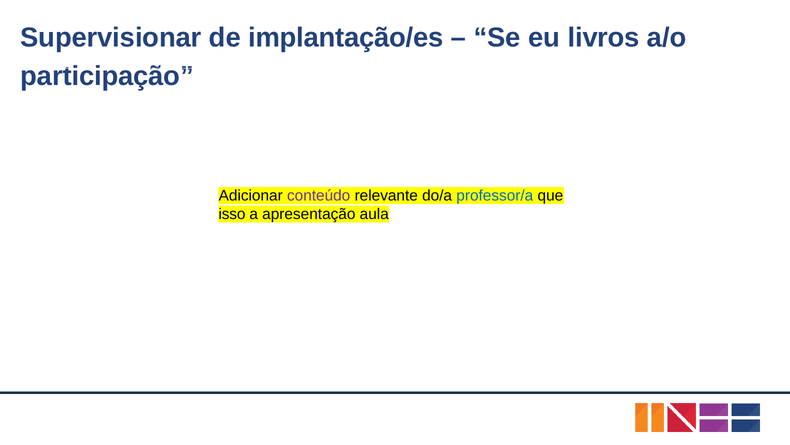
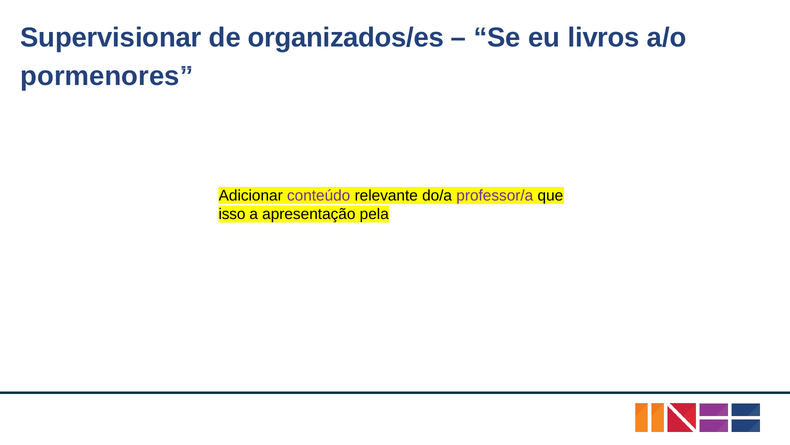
implantação/es: implantação/es -> organizados/es
participação: participação -> pormenores
professor/a colour: blue -> purple
aula: aula -> pela
